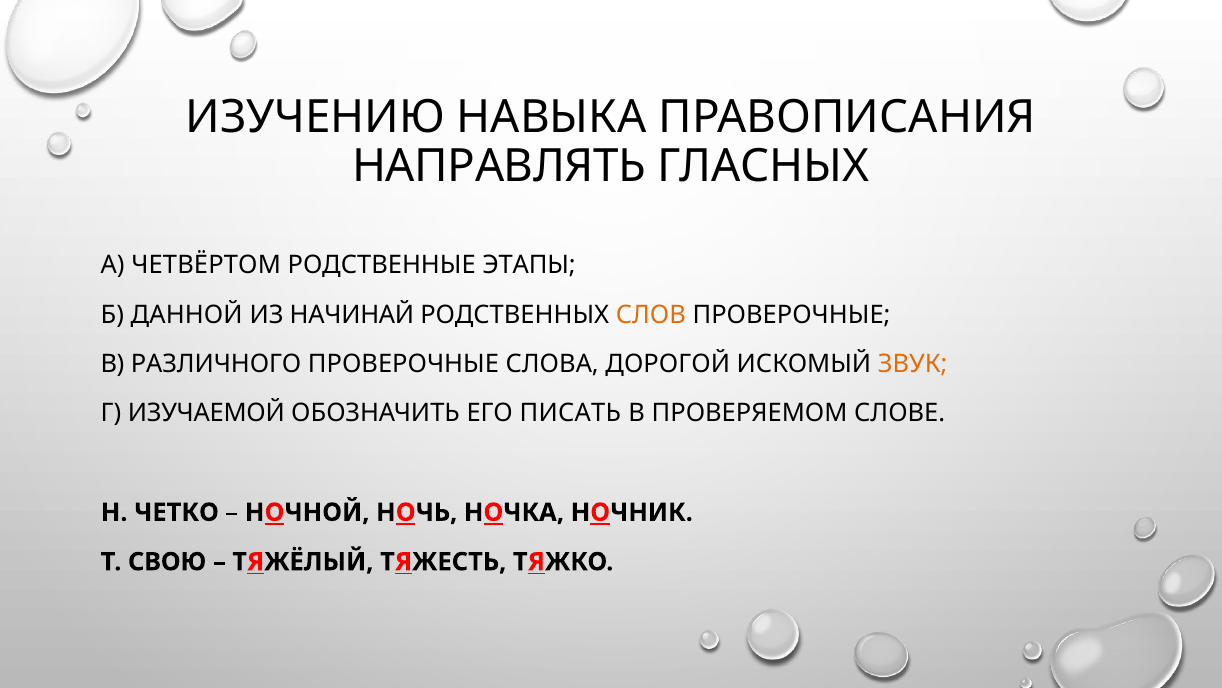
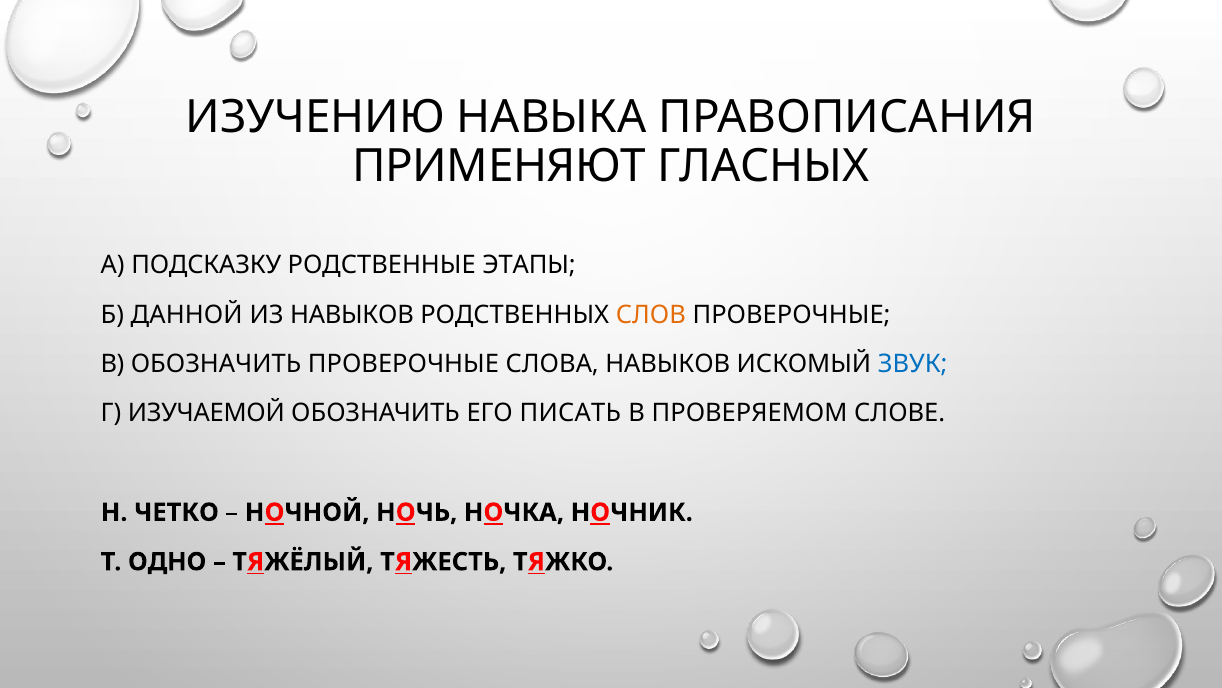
НАПРАВЛЯТЬ: НАПРАВЛЯТЬ -> ПРИМЕНЯЮТ
ЧЕТВЁРТОМ: ЧЕТВЁРТОМ -> ПОДСКАЗКУ
ИЗ НАЧИНАЙ: НАЧИНАЙ -> НАВЫКОВ
В РАЗЛИЧНОГО: РАЗЛИЧНОГО -> ОБОЗНАЧИТЬ
СЛОВА ДОРОГОЙ: ДОРОГОЙ -> НАВЫКОВ
ЗВУК colour: orange -> blue
СВОЮ: СВОЮ -> ОДНО
